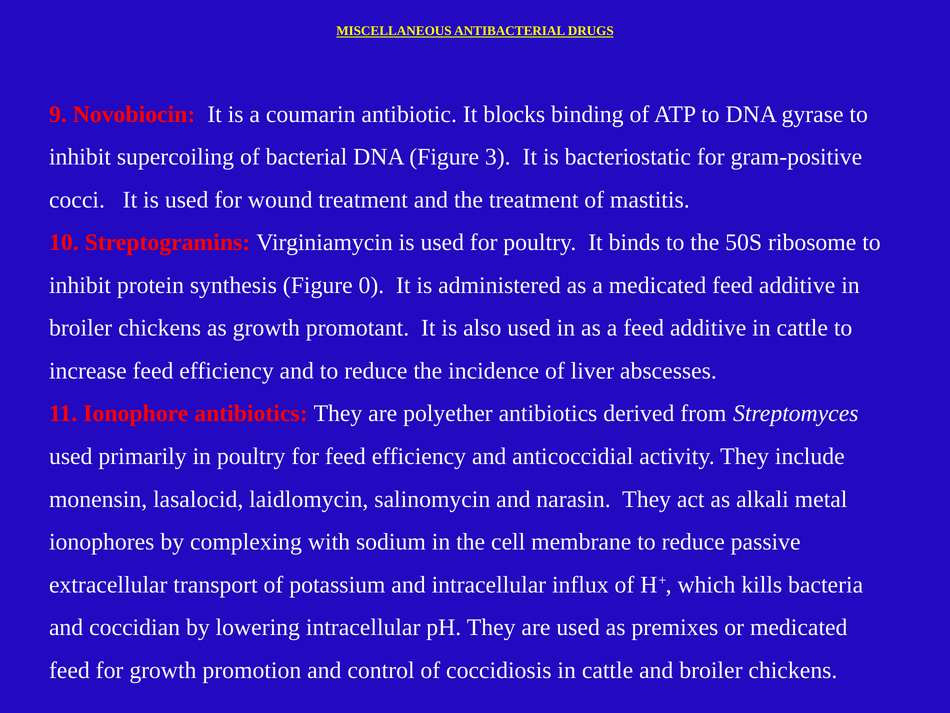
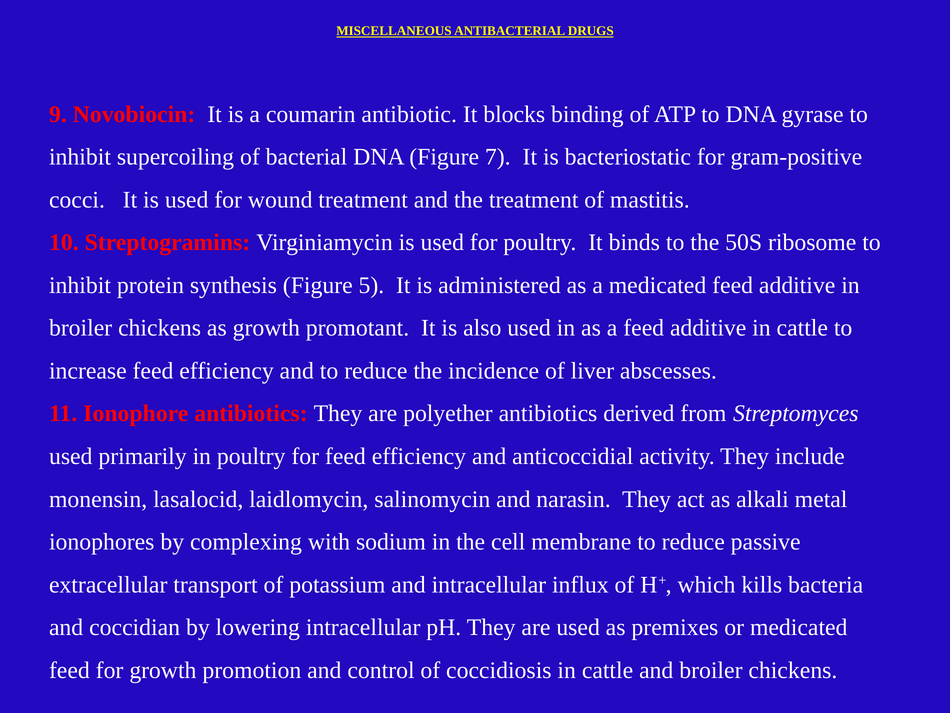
3: 3 -> 7
0: 0 -> 5
